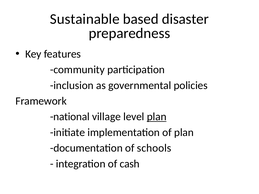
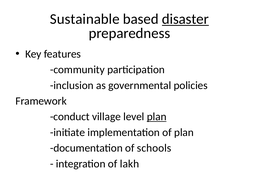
disaster underline: none -> present
national: national -> conduct
cash: cash -> lakh
